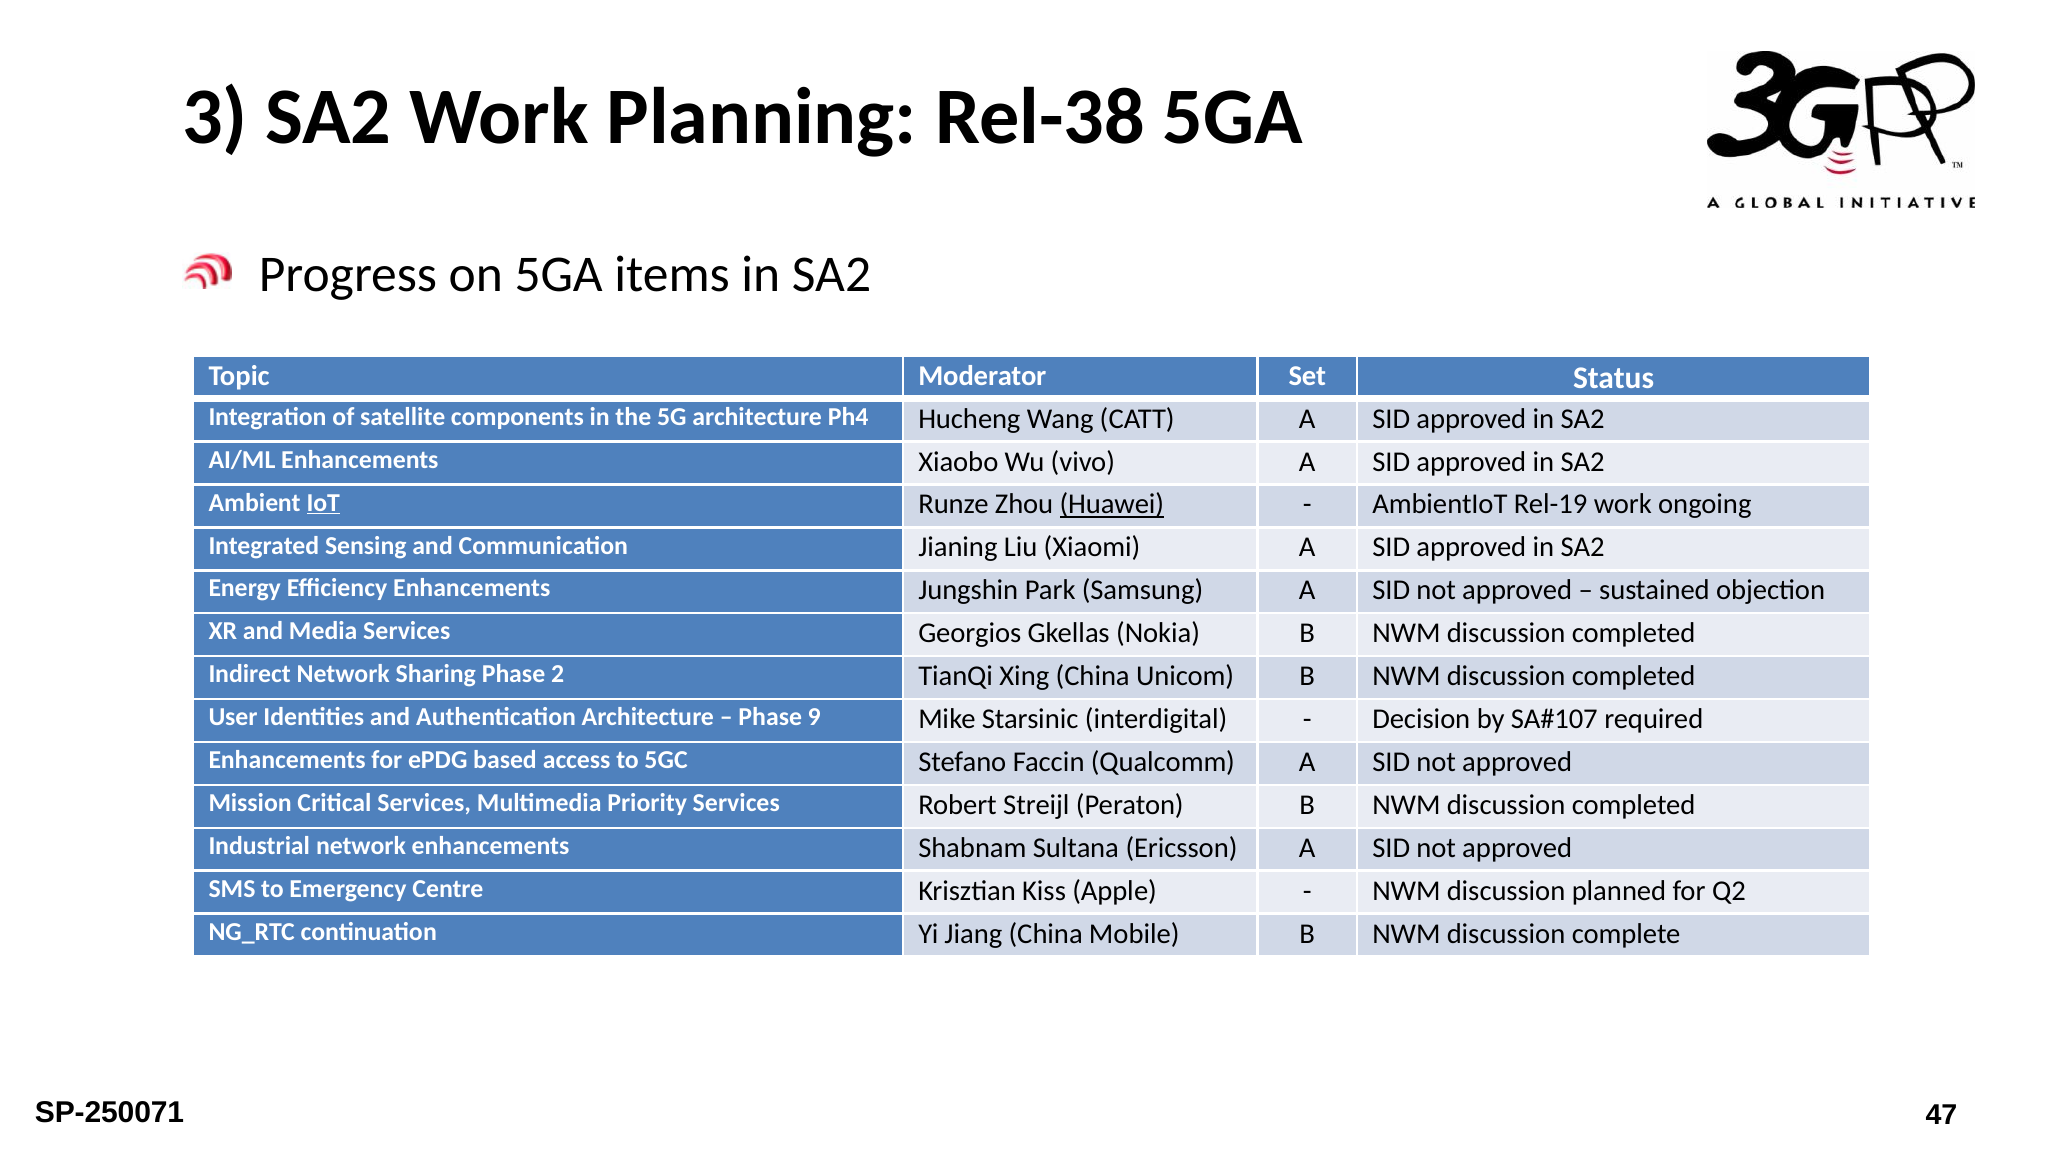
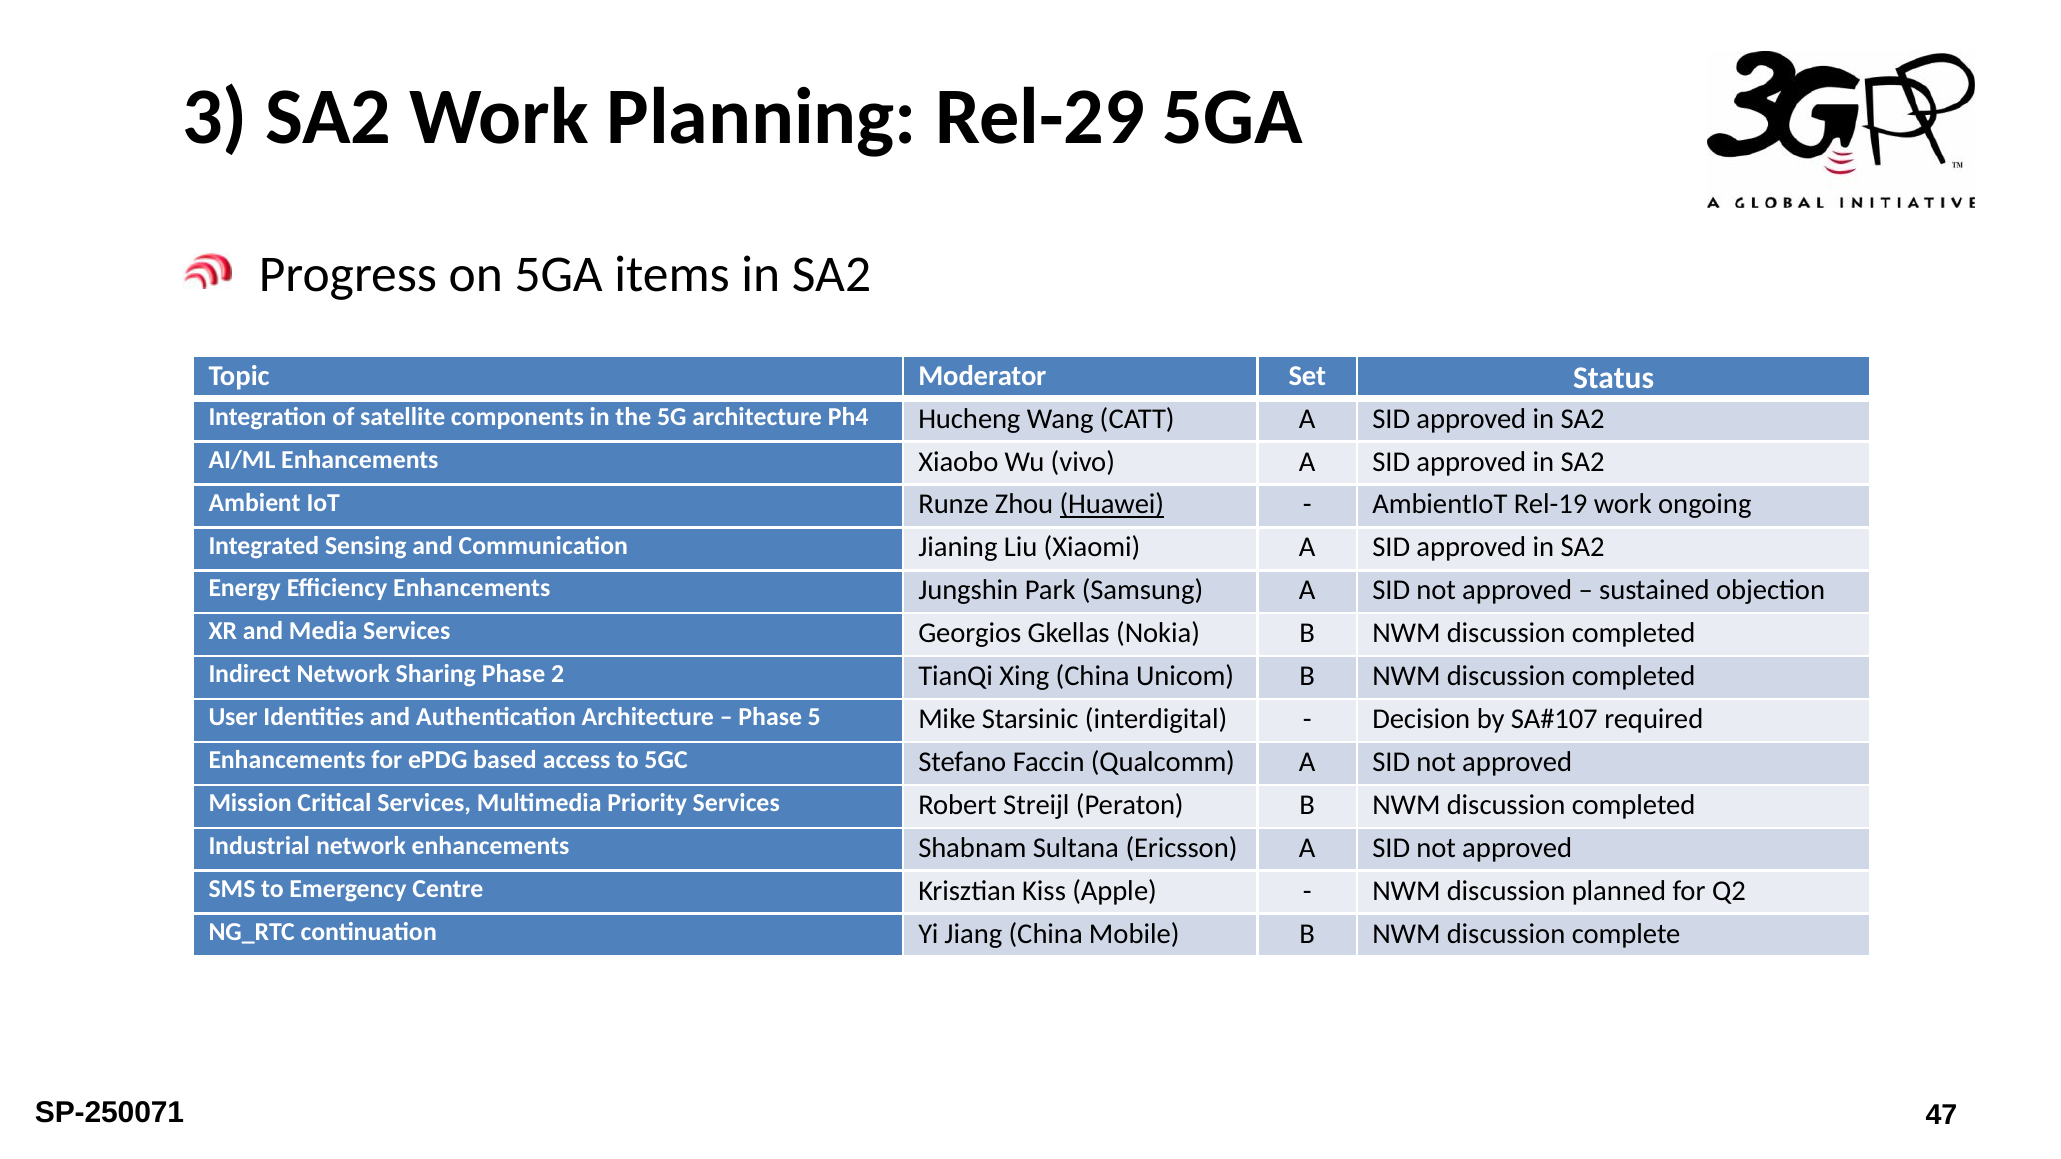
Rel-38: Rel-38 -> Rel-29
IoT underline: present -> none
9: 9 -> 5
